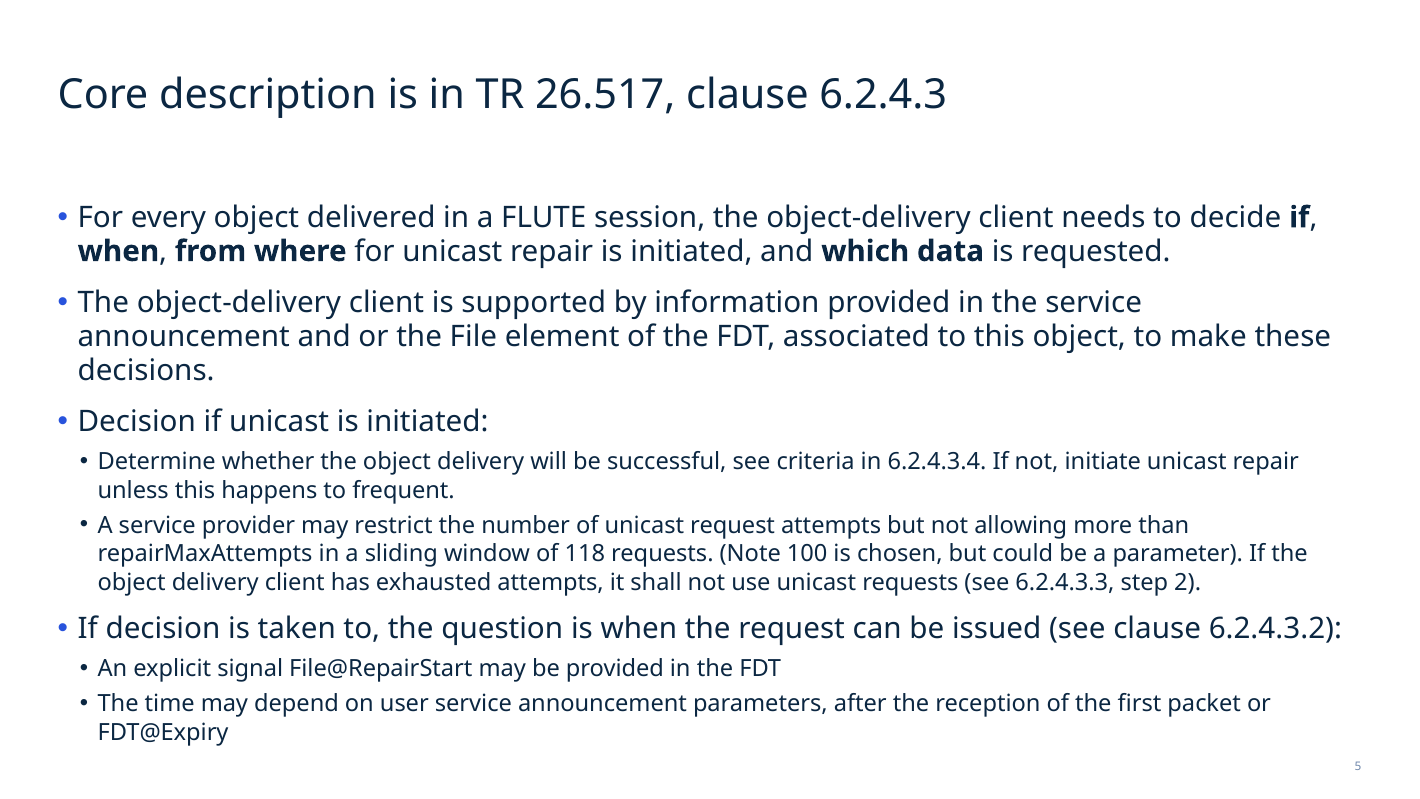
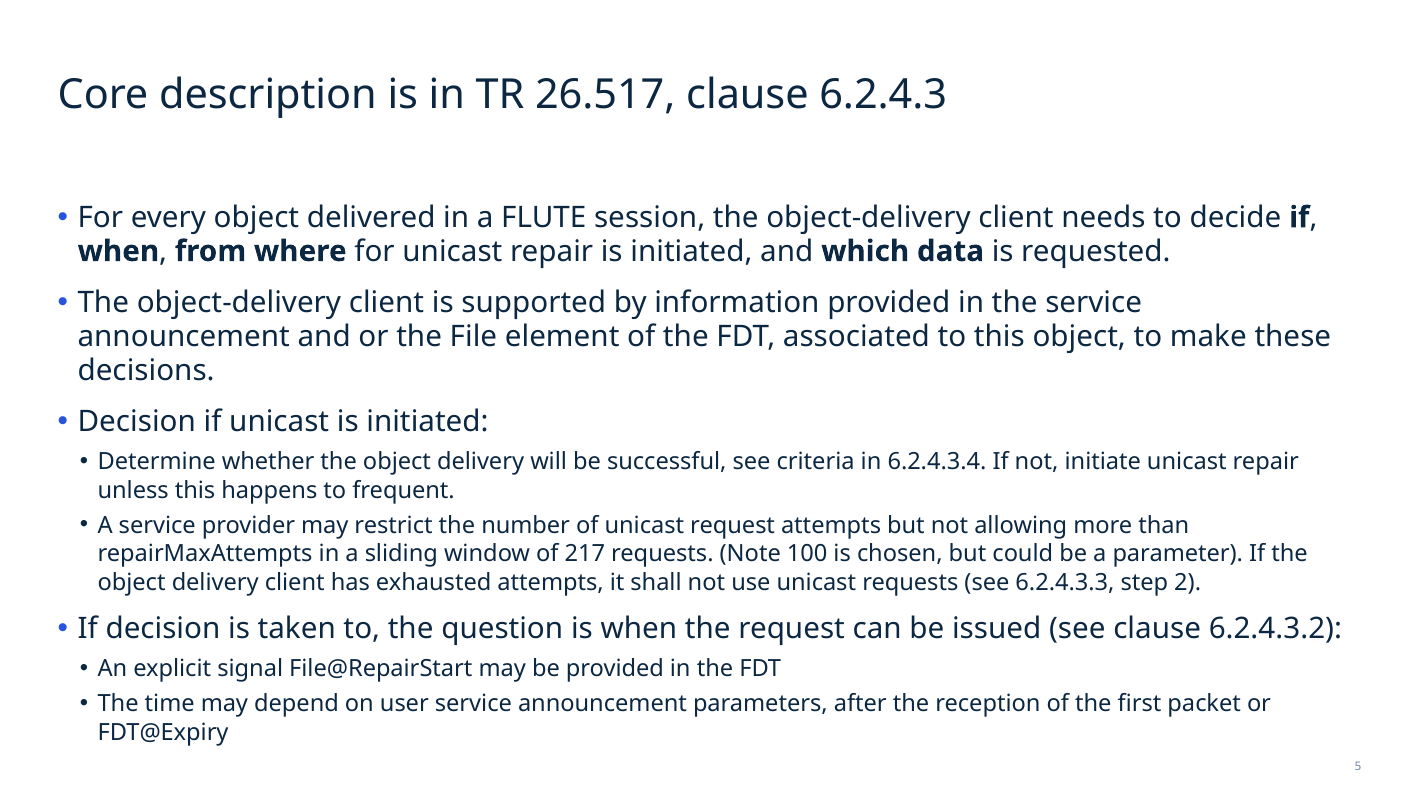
118: 118 -> 217
